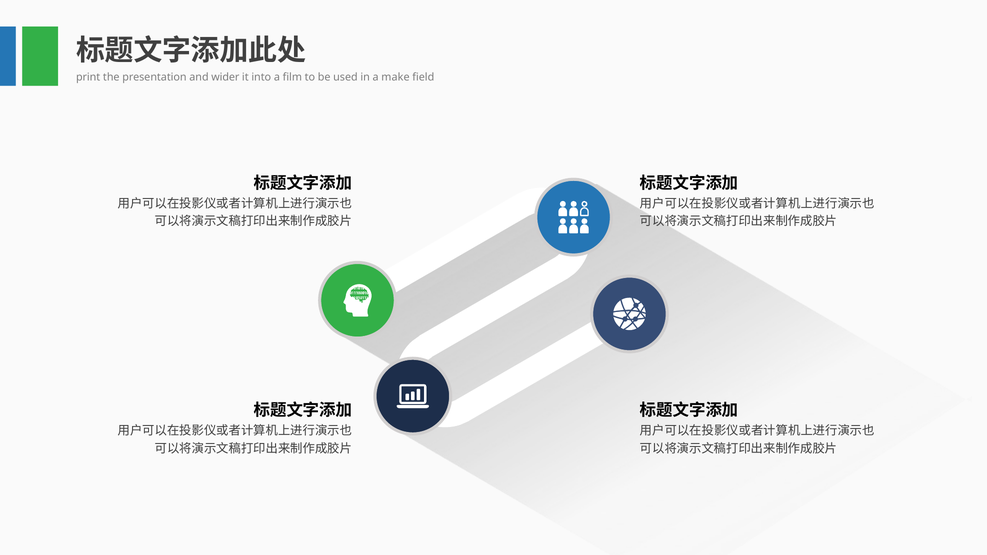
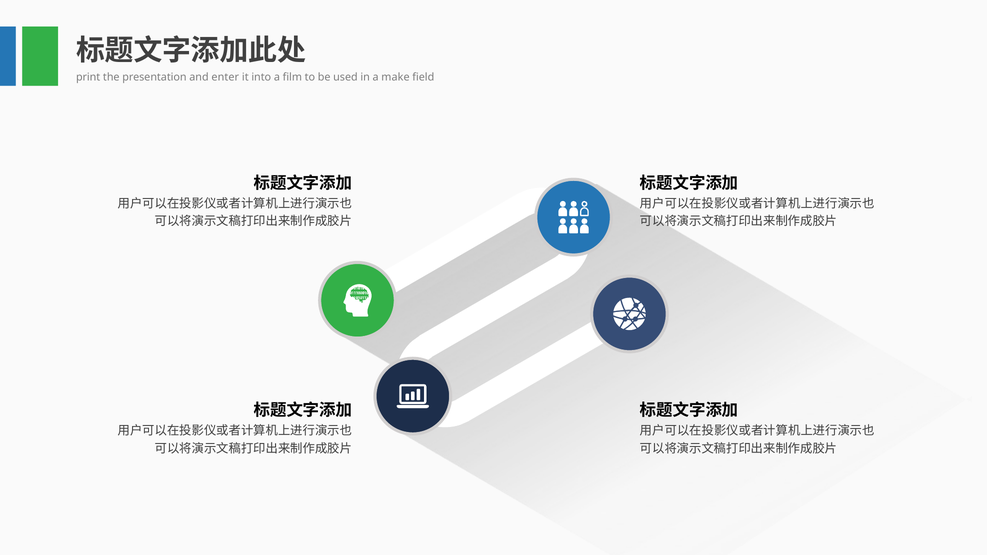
wider: wider -> enter
